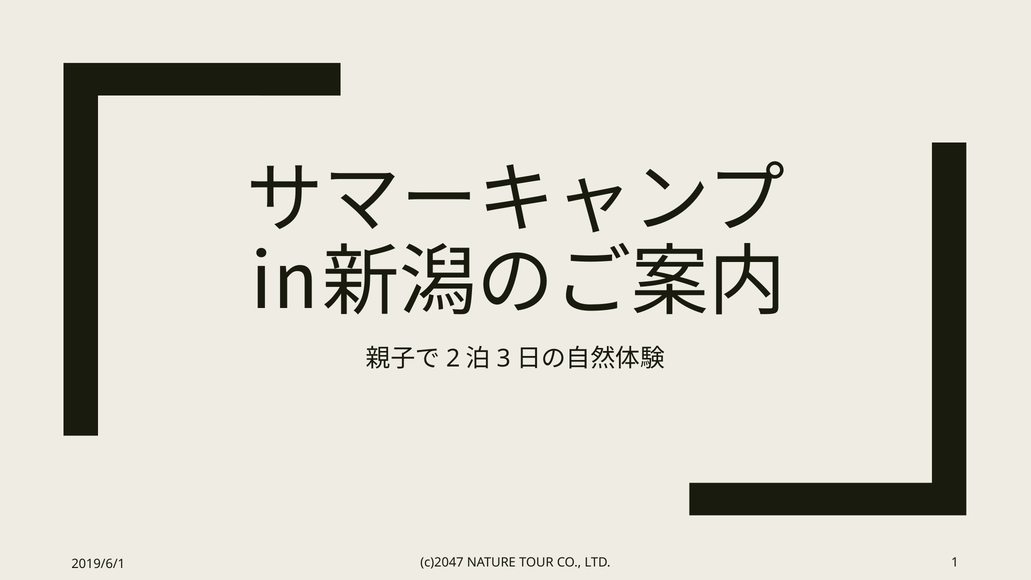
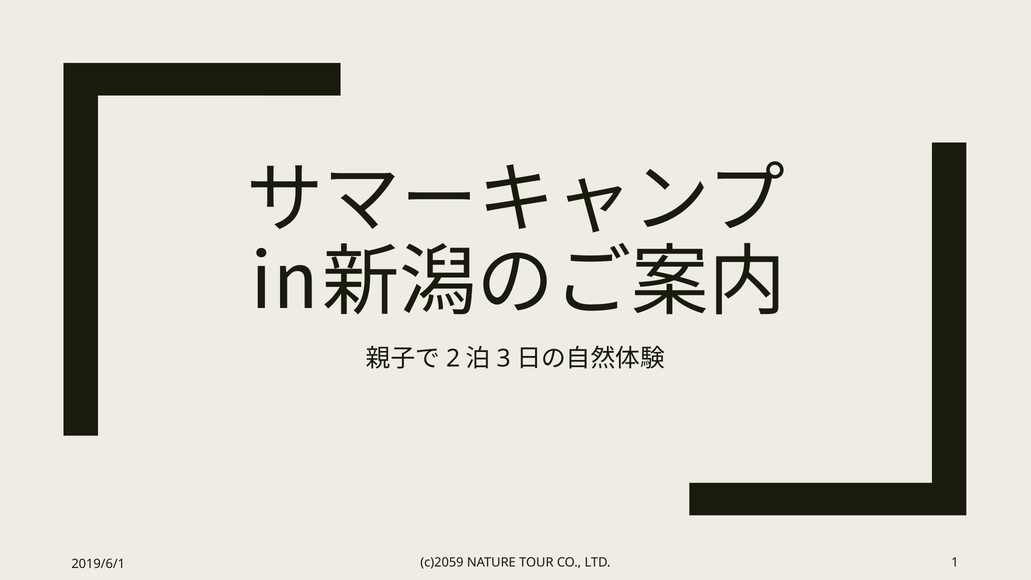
c)2047: c)2047 -> c)2059
